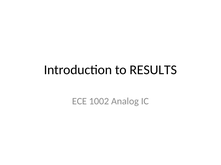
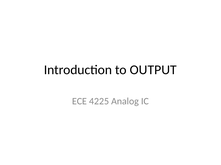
RESULTS: RESULTS -> OUTPUT
1002: 1002 -> 4225
